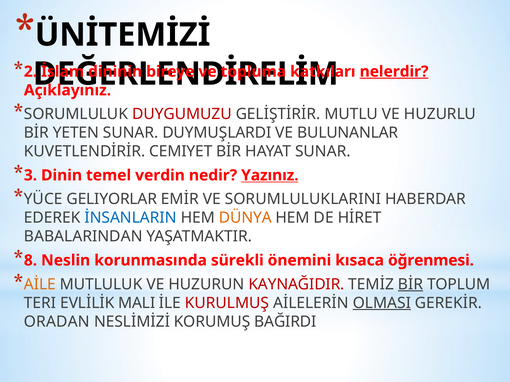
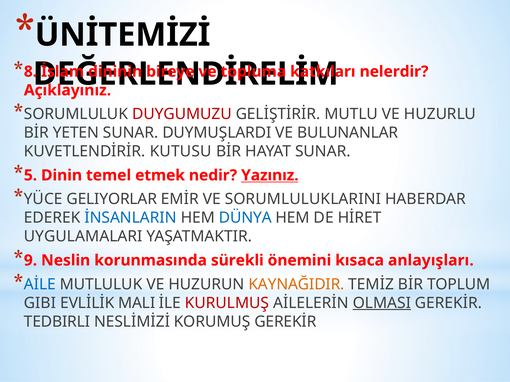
2: 2 -> 8
nelerdir underline: present -> none
CEMIYET: CEMIYET -> KUTUSU
3: 3 -> 5
verdin: verdin -> etmek
DÜNYA colour: orange -> blue
BABALARINDAN: BABALARINDAN -> UYGULAMALARI
8: 8 -> 9
öğrenmesi: öğrenmesi -> anlayışları
AİLE colour: orange -> blue
KAYNAĞIDIR colour: red -> orange
BİR at (410, 285) underline: present -> none
TERI: TERI -> GIBI
ORADAN: ORADAN -> TEDBIRLI
KORUMUŞ BAĞIRDI: BAĞIRDI -> GEREKİR
